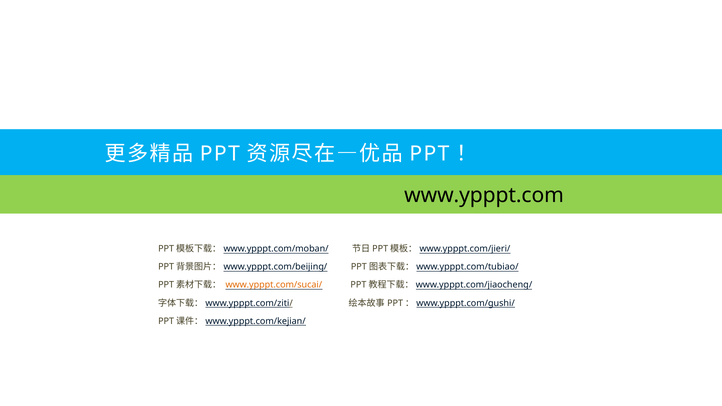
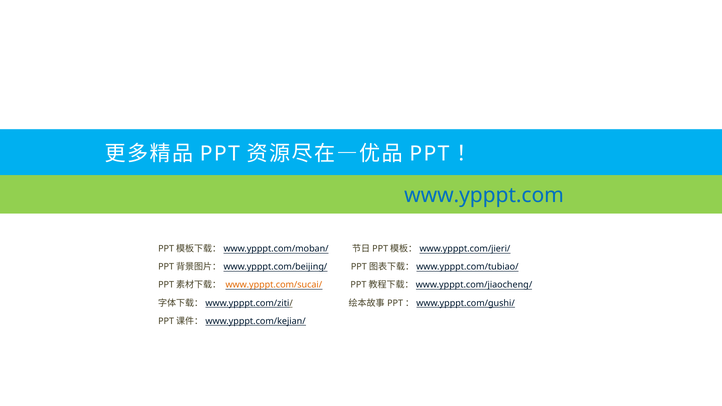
www.ypppt.com colour: black -> blue
